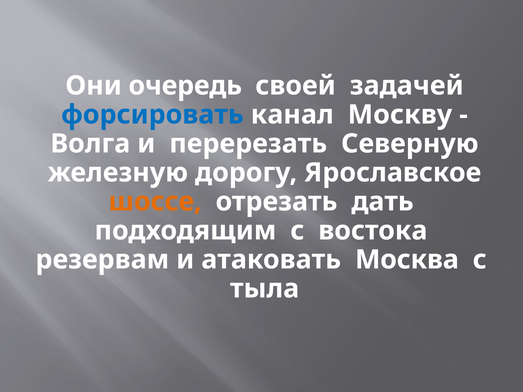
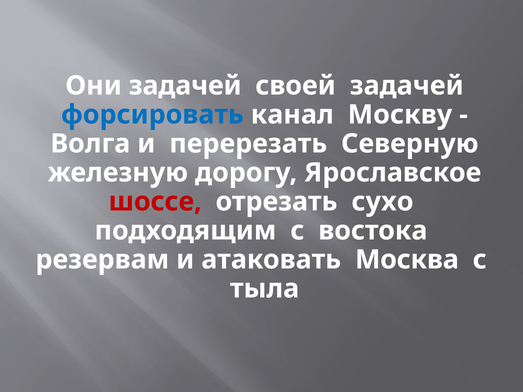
Они очередь: очередь -> зaдaчей
шоссе colour: orange -> red
дать: дать -> сухо
